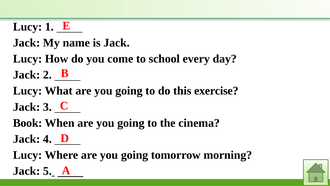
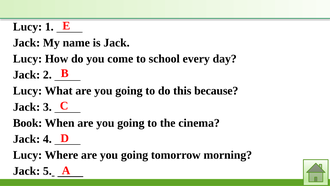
exercise: exercise -> because
